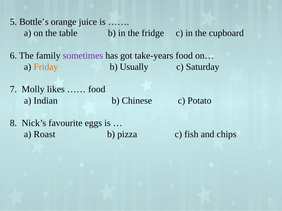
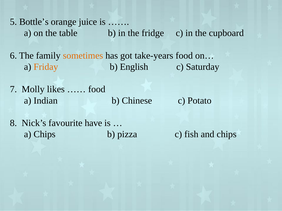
sometimes colour: purple -> orange
Usually: Usually -> English
eggs: eggs -> have
a Roast: Roast -> Chips
